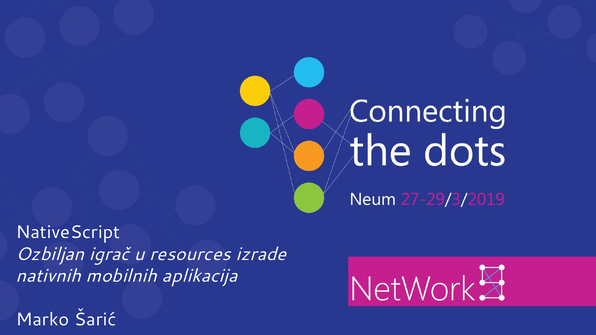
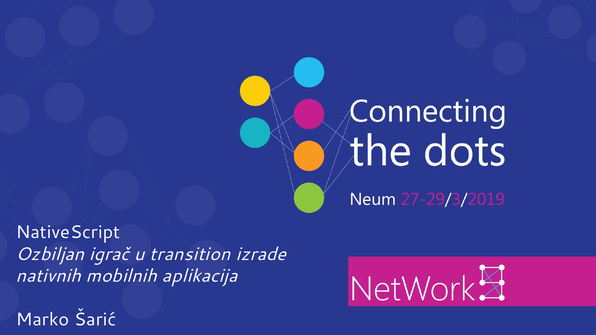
resources: resources -> transition
